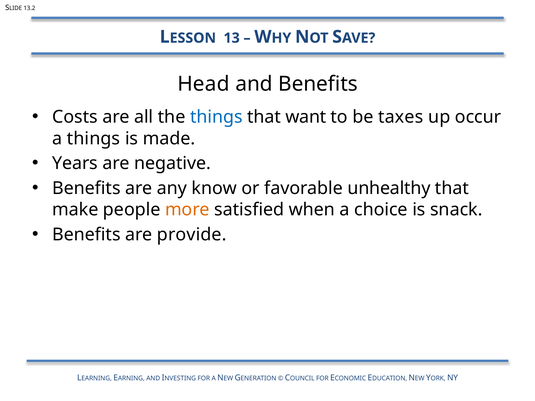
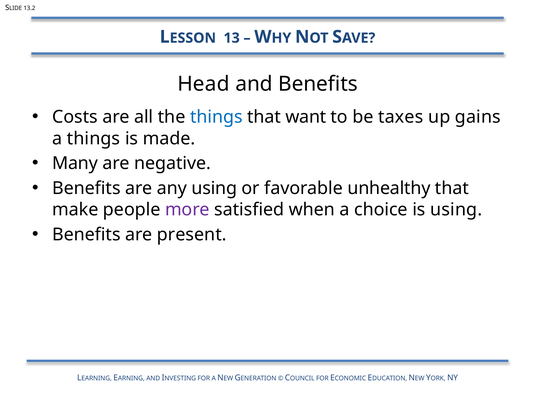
occur: occur -> gains
Years: Years -> Many
any know: know -> using
more colour: orange -> purple
is snack: snack -> using
provide: provide -> present
